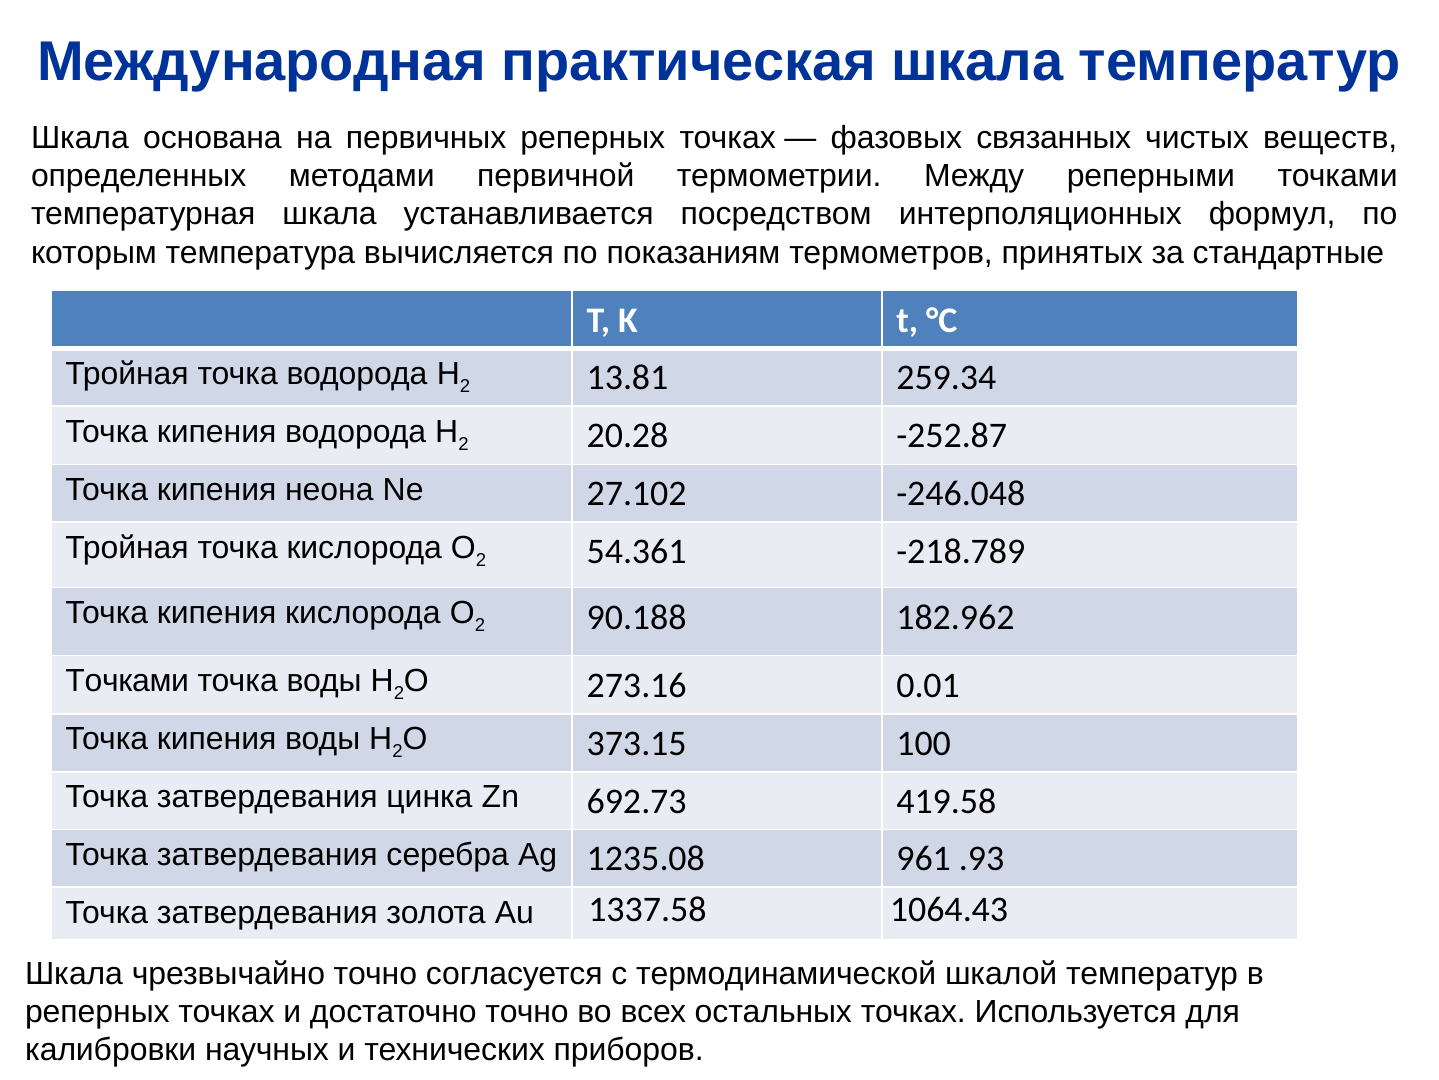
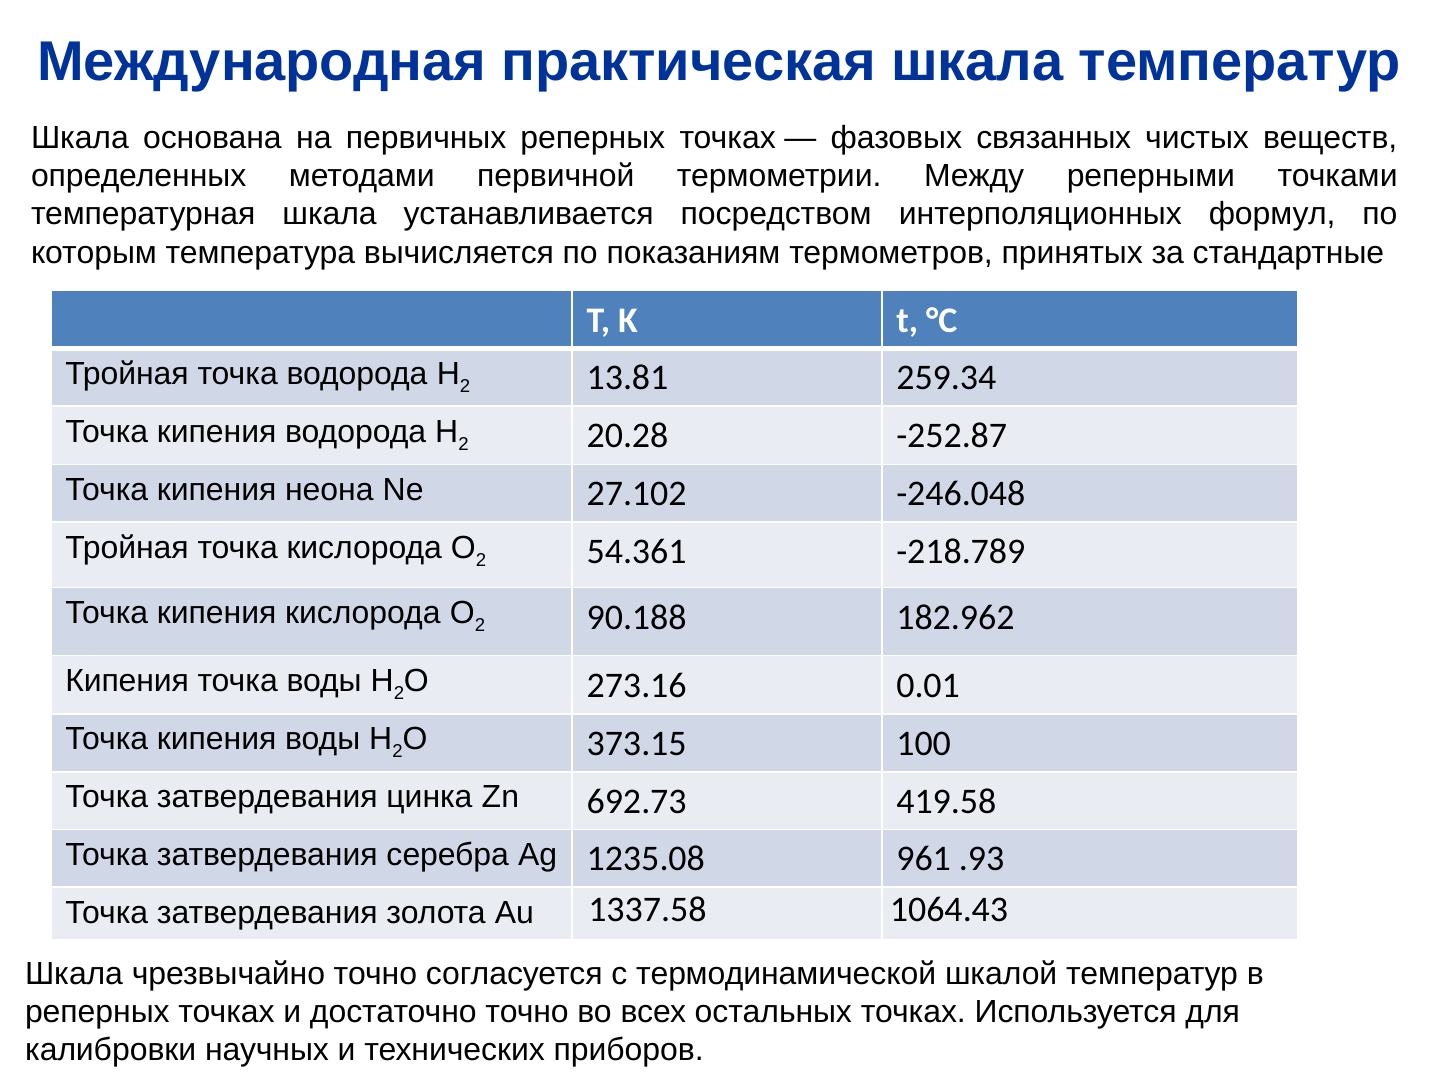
Точками at (127, 681): Точками -> Кипения
